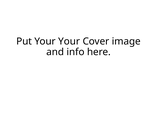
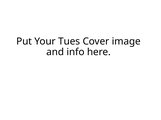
Your Your: Your -> Tues
